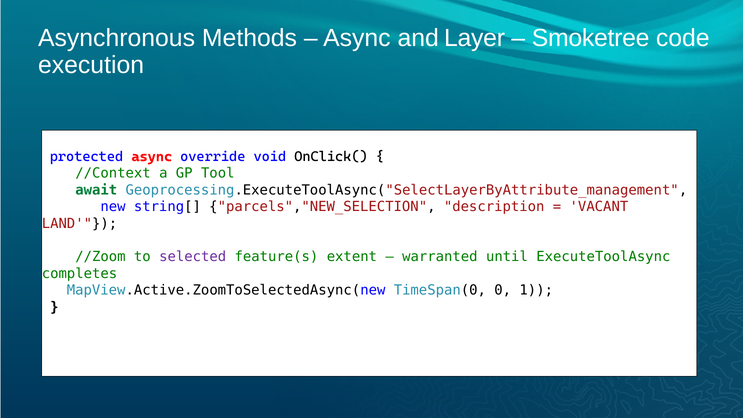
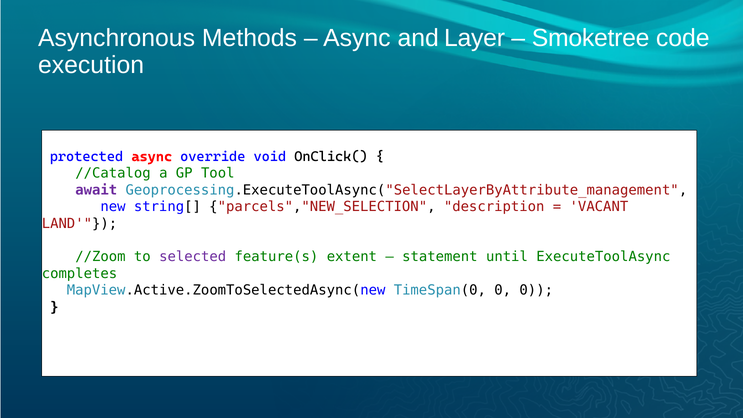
//Context: //Context -> //Catalog
await colour: green -> purple
warranted: warranted -> statement
0 1: 1 -> 0
